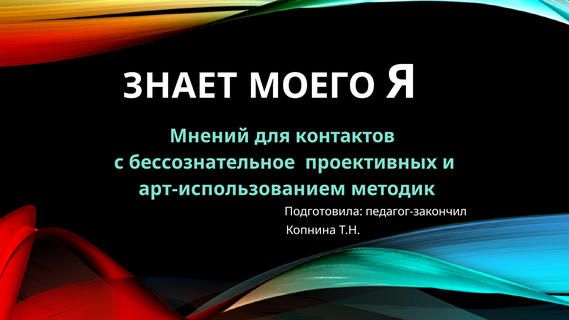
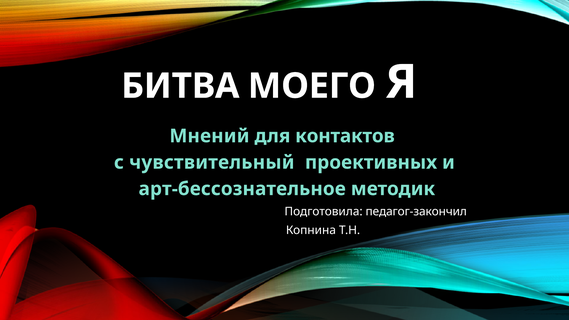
ЗНАЕТ: ЗНАЕТ -> БИТВА
бессознательное: бессознательное -> чувствительный
арт-использованием: арт-использованием -> арт-бессознательное
